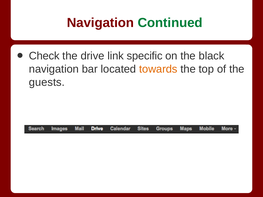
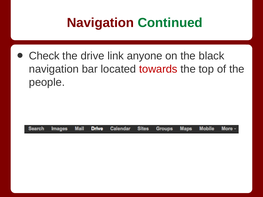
specific: specific -> anyone
towards colour: orange -> red
guests: guests -> people
